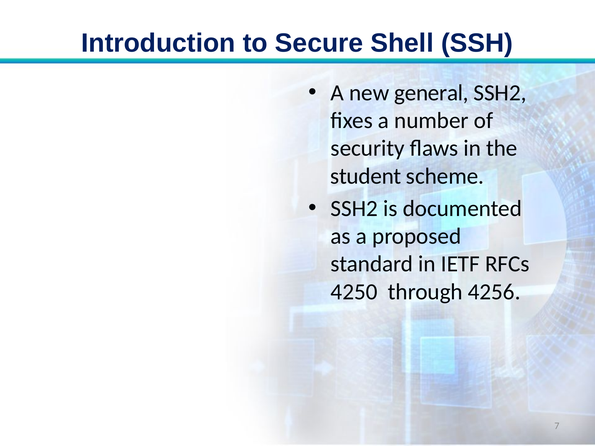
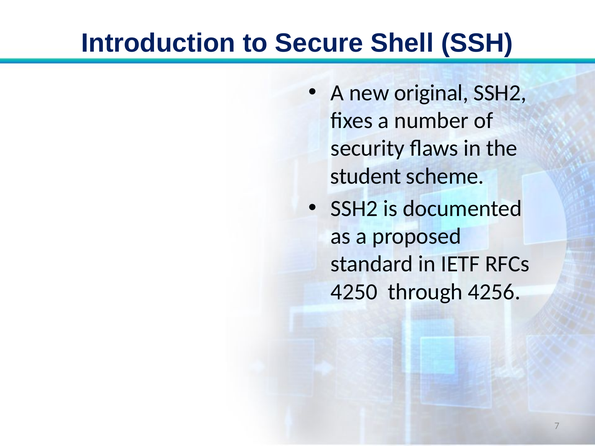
general: general -> original
